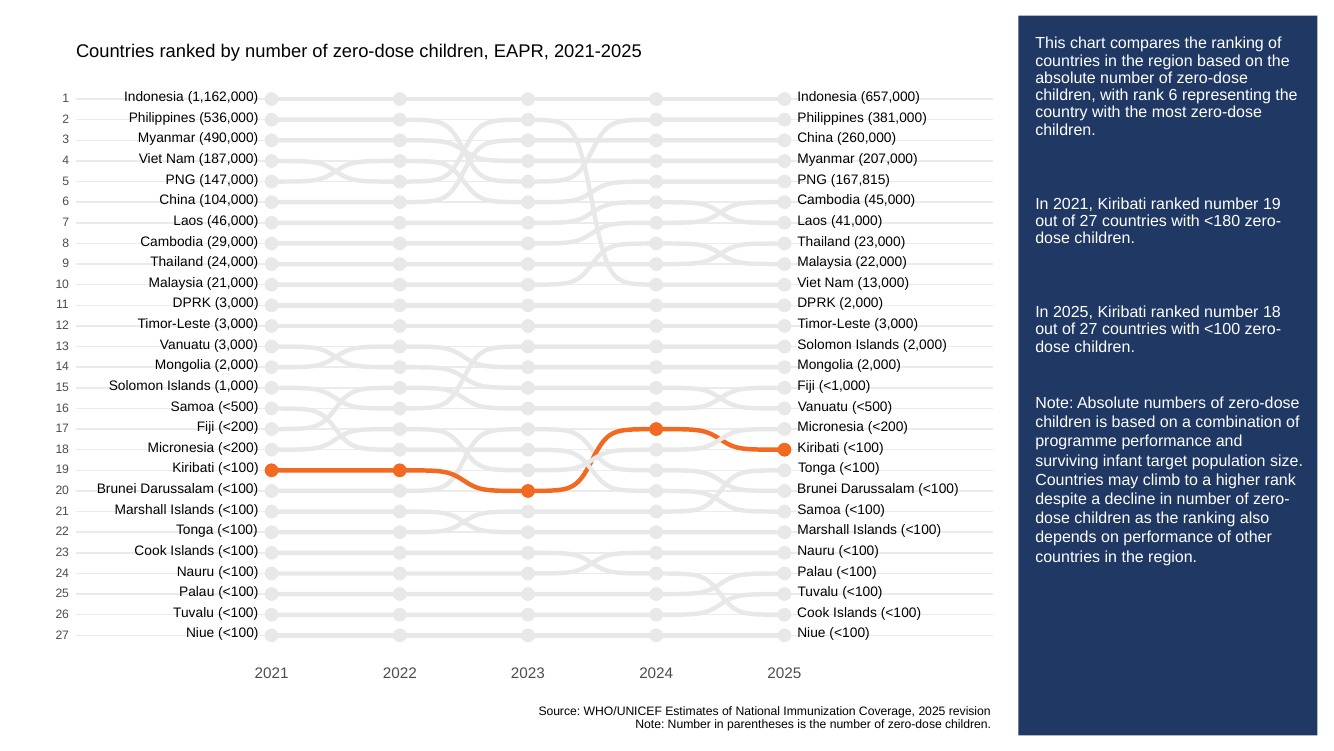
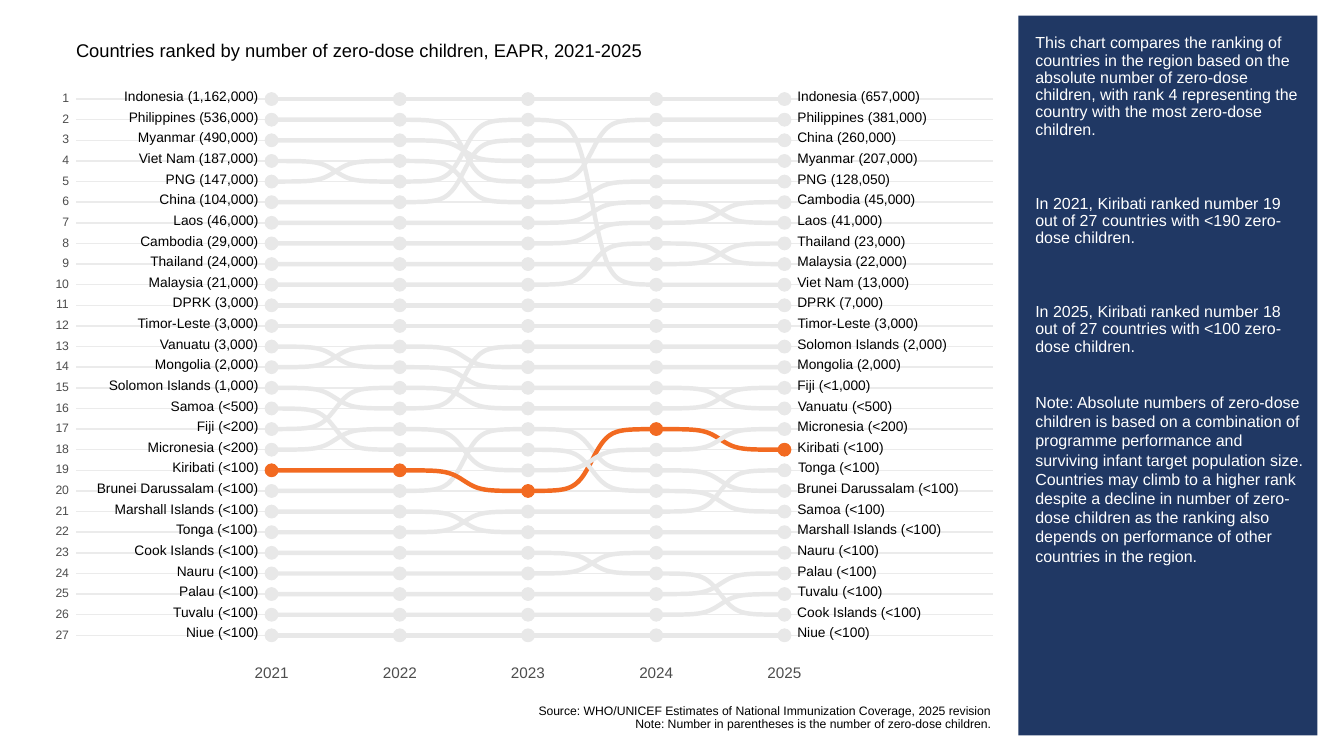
rank 6: 6 -> 4
167,815: 167,815 -> 128,050
<180: <180 -> <190
DPRK 2,000: 2,000 -> 7,000
